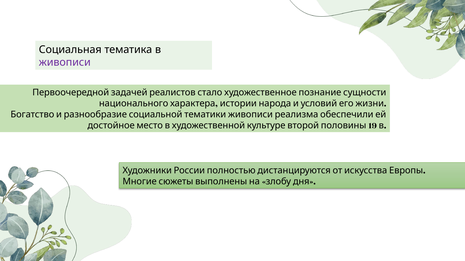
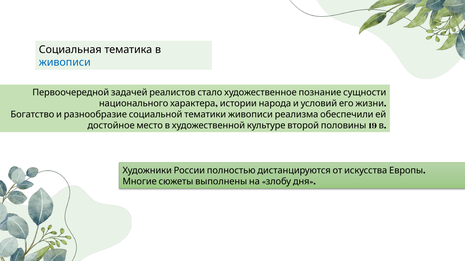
живописи colour: purple -> blue
